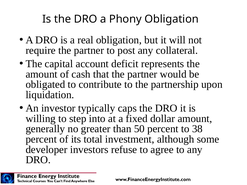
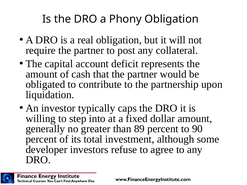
50: 50 -> 89
38: 38 -> 90
